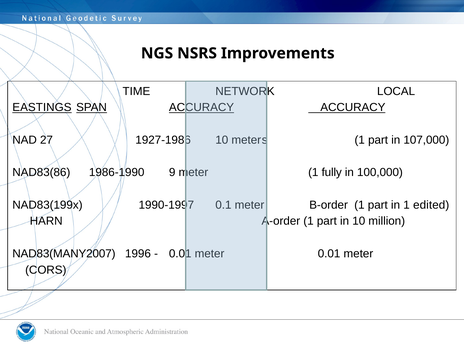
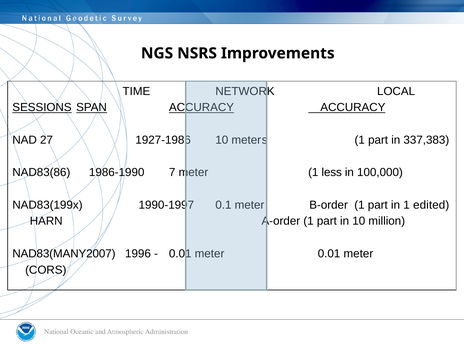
EASTINGS: EASTINGS -> SESSIONS
107,000: 107,000 -> 337,383
9: 9 -> 7
fully: fully -> less
